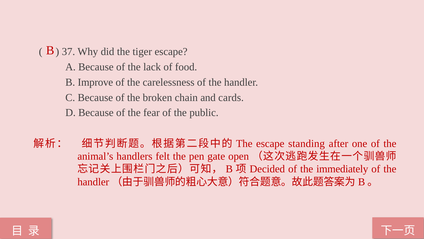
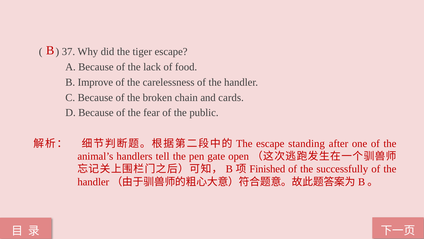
felt: felt -> tell
Decided: Decided -> Finished
immediately: immediately -> successfully
